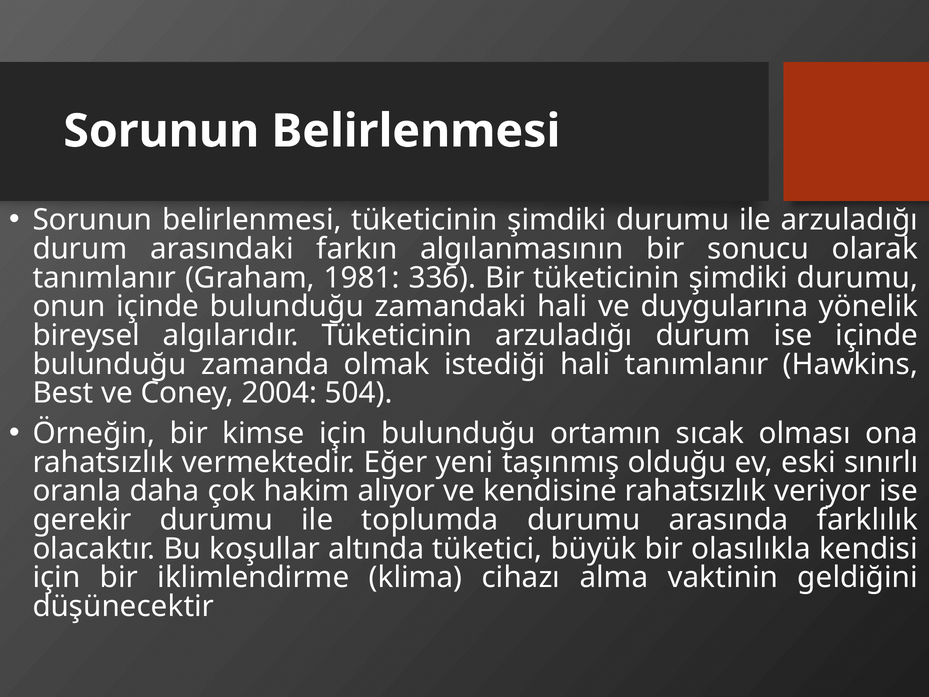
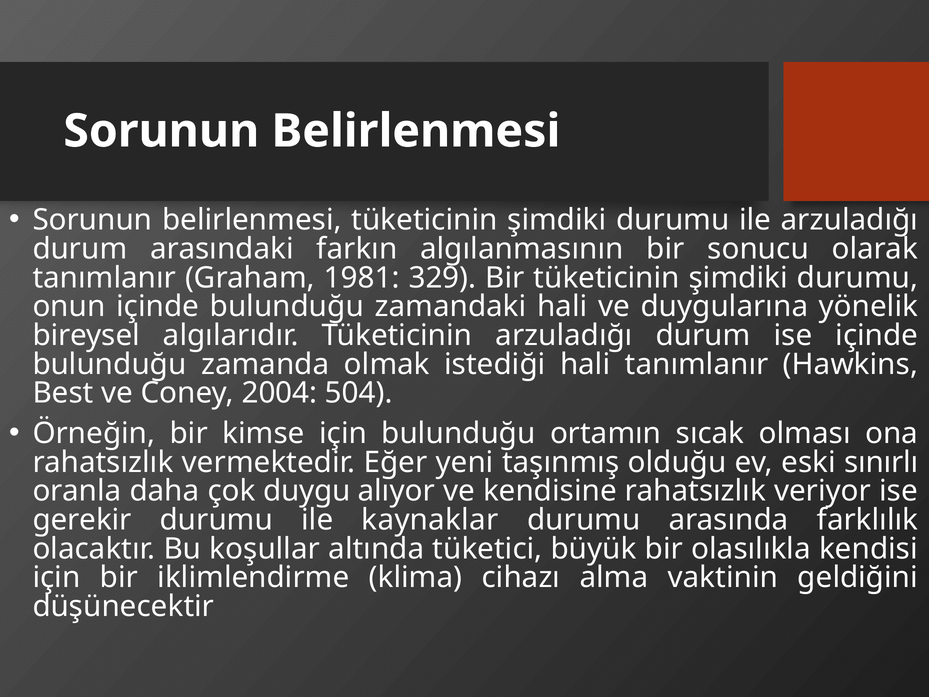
336: 336 -> 329
hakim: hakim -> duygu
toplumda: toplumda -> kaynaklar
